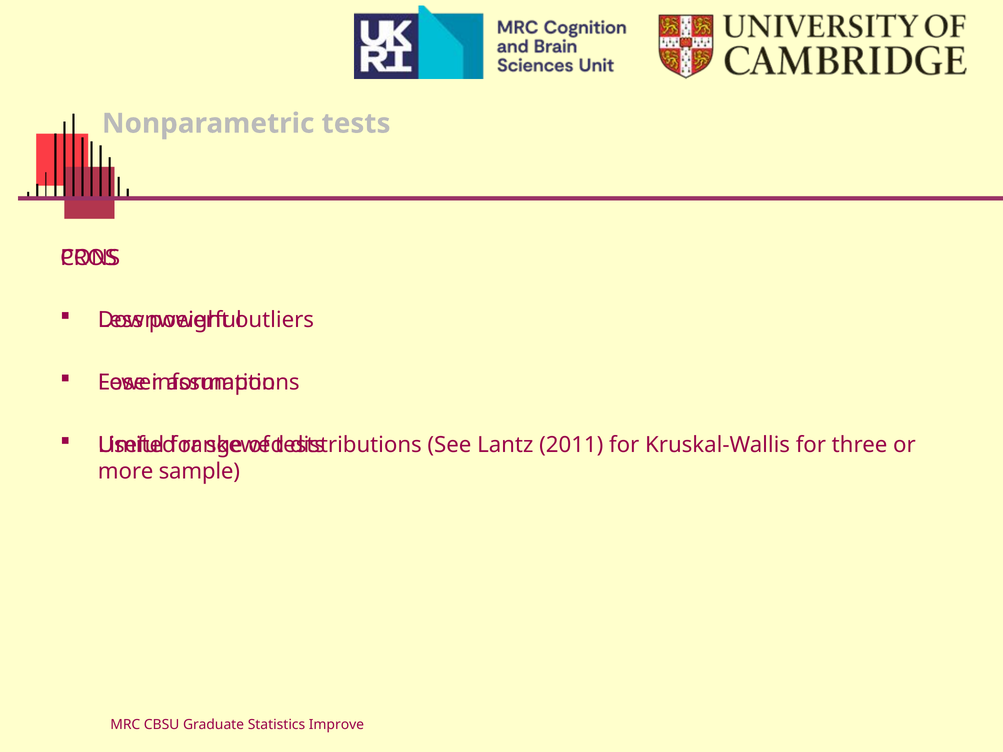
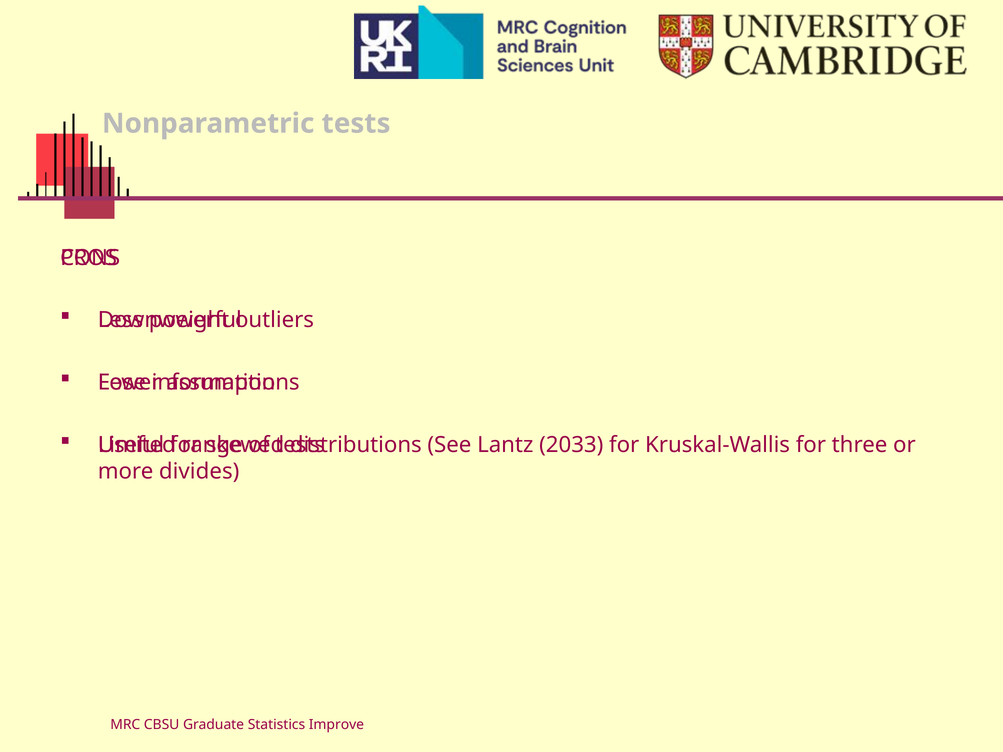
2011: 2011 -> 2033
sample: sample -> divides
